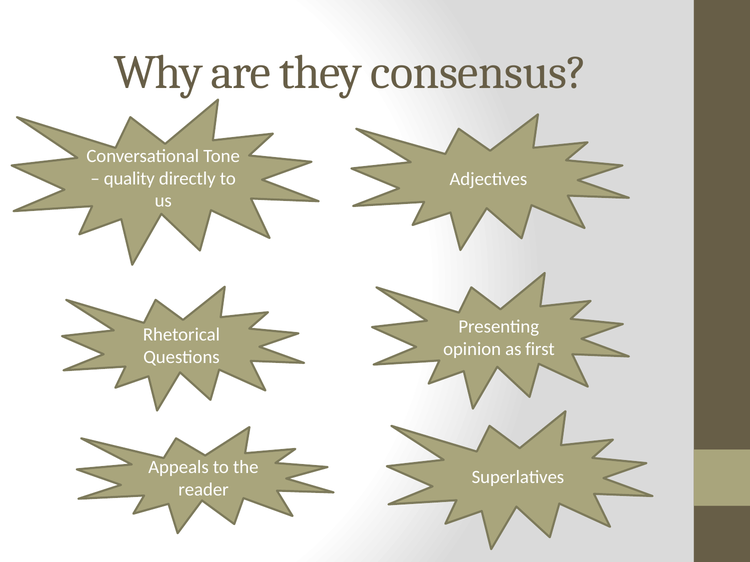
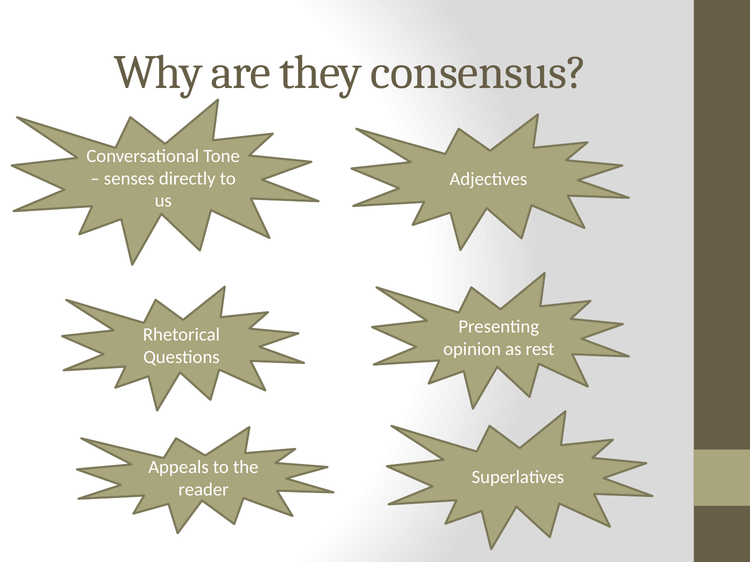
quality: quality -> senses
first: first -> rest
